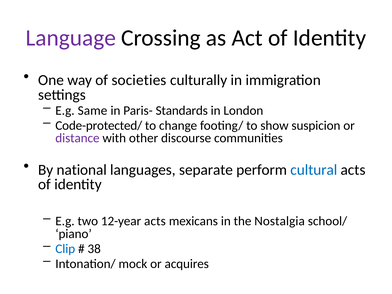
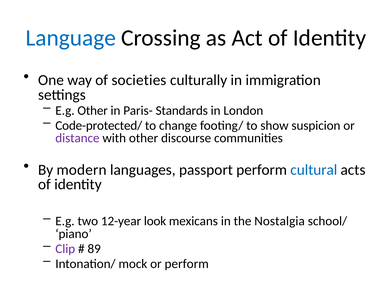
Language colour: purple -> blue
E.g Same: Same -> Other
national: national -> modern
separate: separate -> passport
12-year acts: acts -> look
Clip colour: blue -> purple
38: 38 -> 89
or acquires: acquires -> perform
